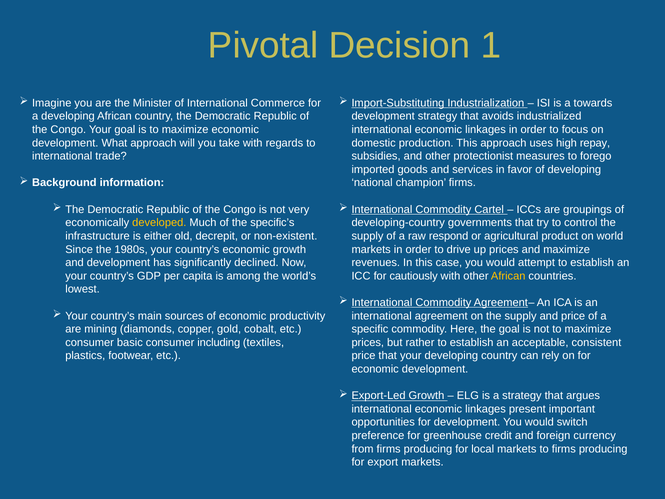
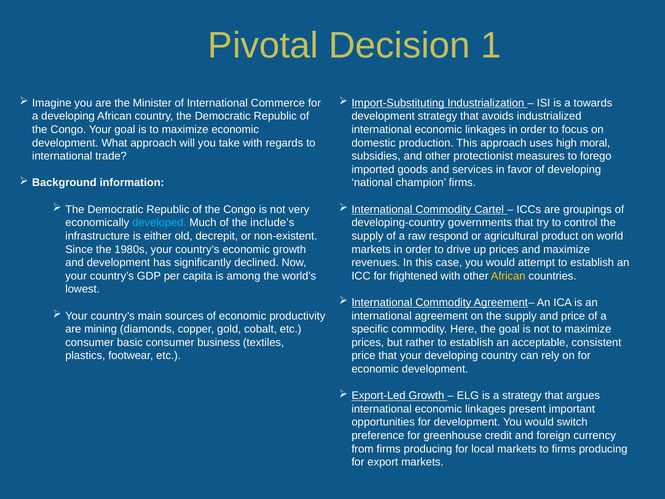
repay: repay -> moral
developed colour: yellow -> light blue
specific’s: specific’s -> include’s
cautiously: cautiously -> frightened
including: including -> business
